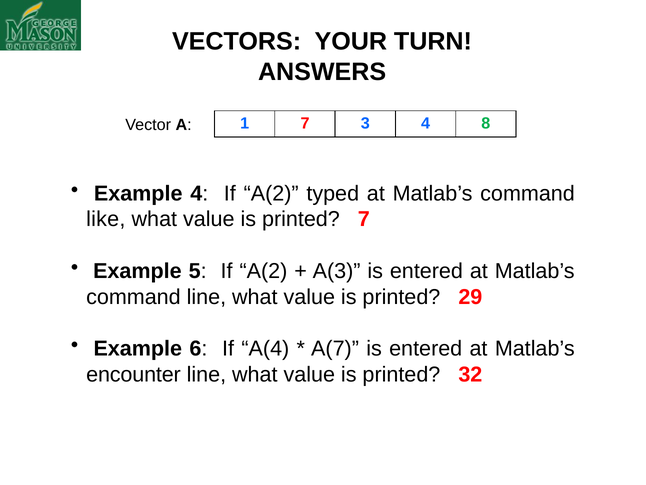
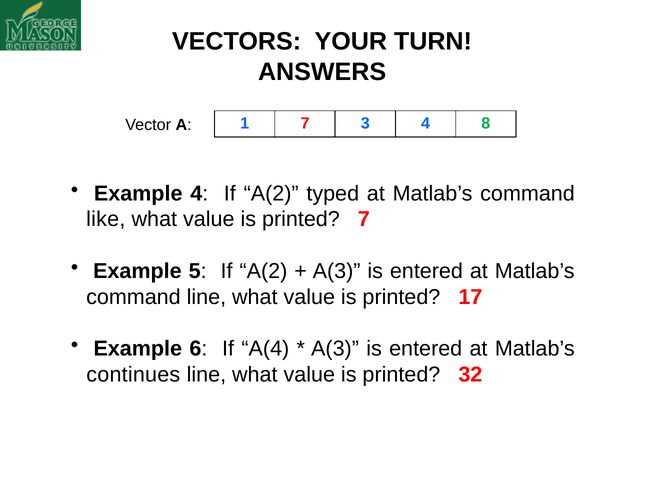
29: 29 -> 17
A(7 at (335, 348): A(7 -> A(3
encounter: encounter -> continues
